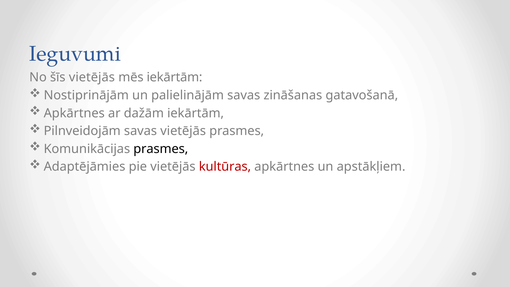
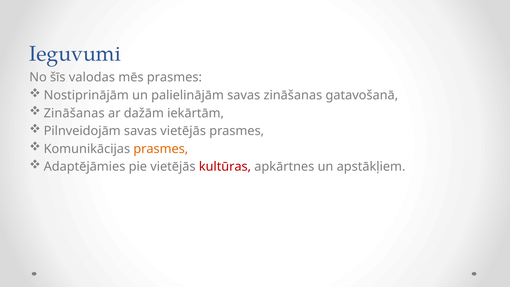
šīs vietējās: vietējās -> valodas
mēs iekārtām: iekārtām -> prasmes
Apkārtnes at (74, 113): Apkārtnes -> Zināšanas
prasmes at (161, 149) colour: black -> orange
